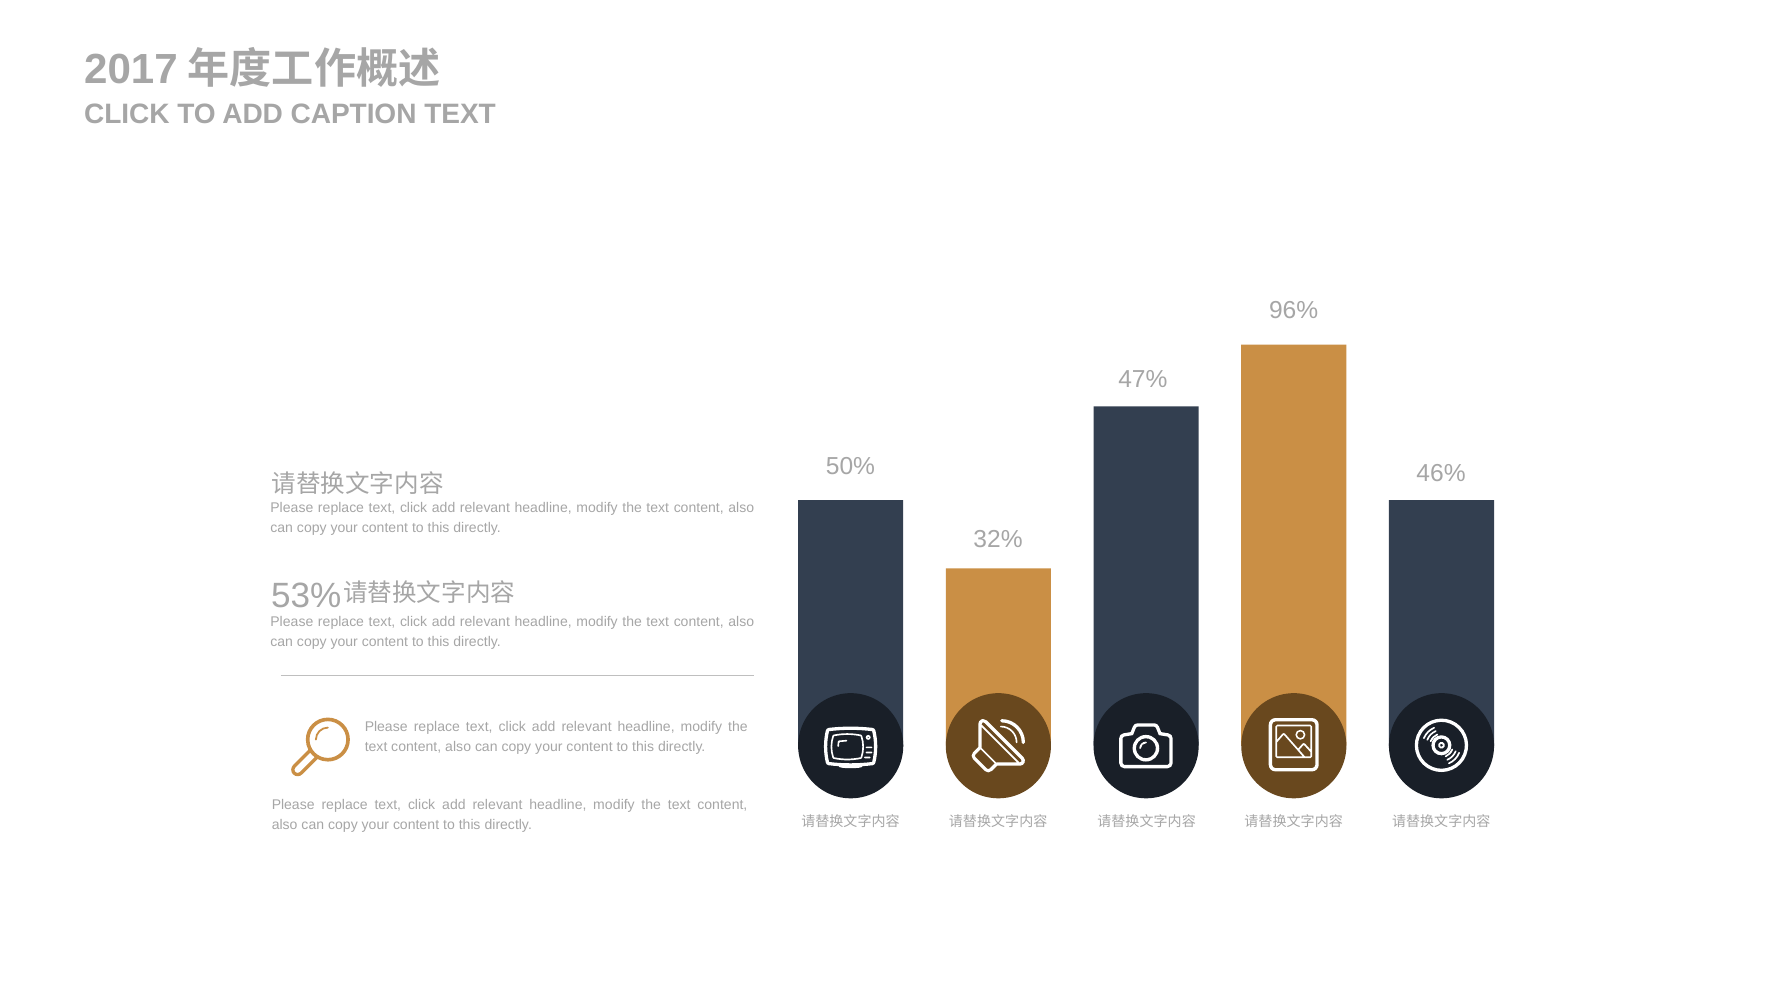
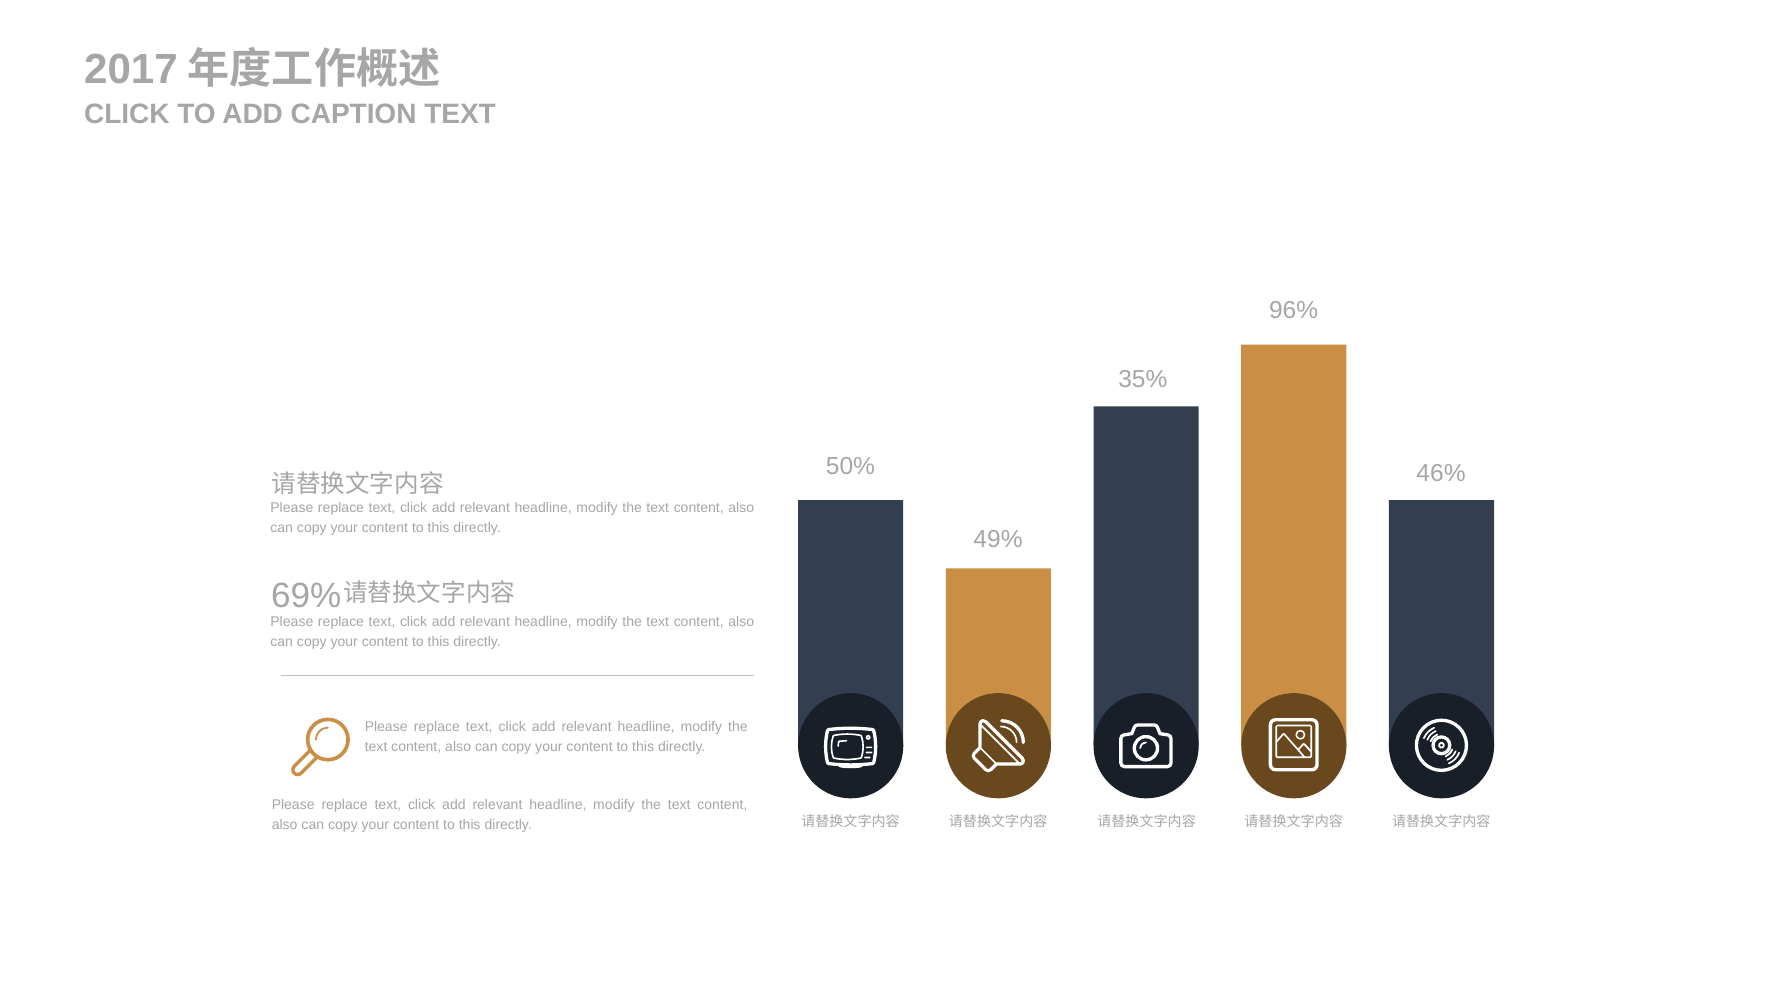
47%: 47% -> 35%
32%: 32% -> 49%
53%: 53% -> 69%
